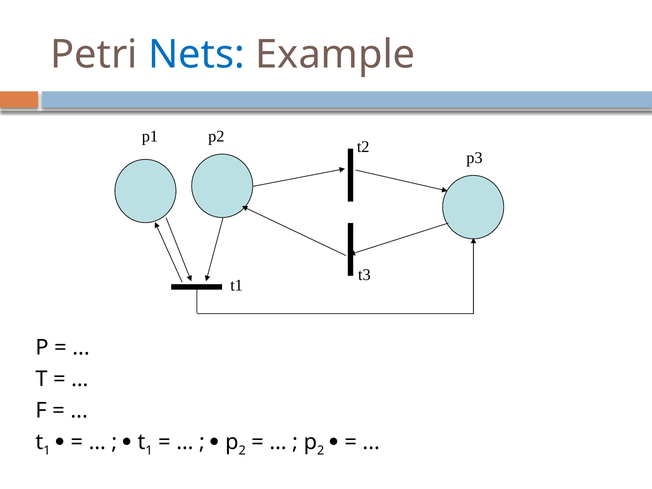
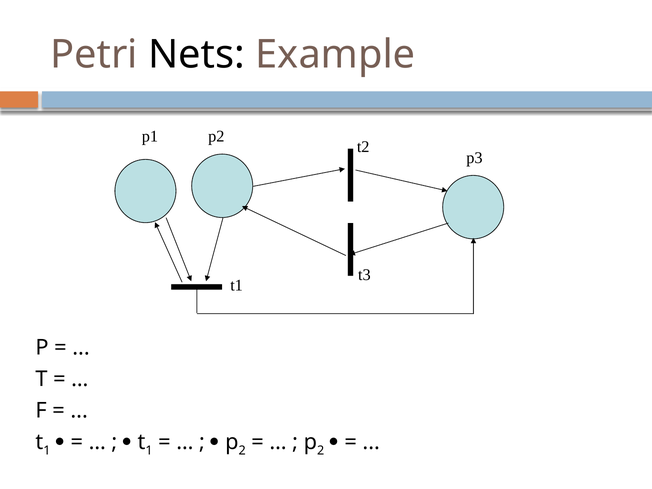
Nets colour: blue -> black
